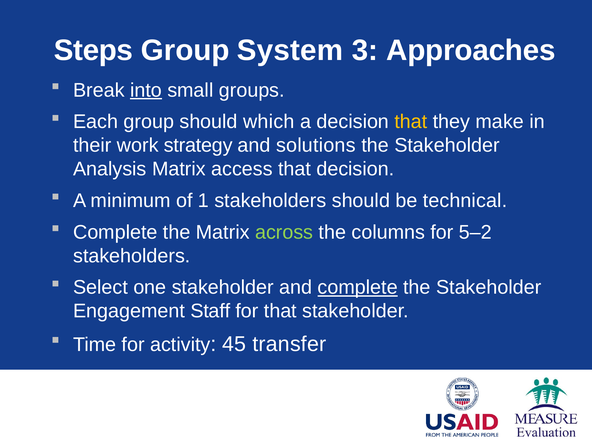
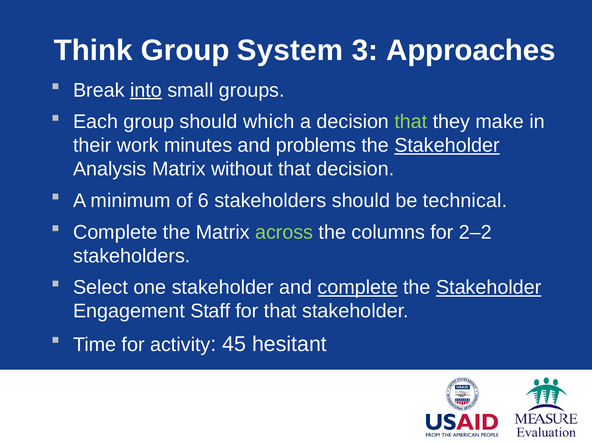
Steps: Steps -> Think
that at (411, 122) colour: yellow -> light green
strategy: strategy -> minutes
solutions: solutions -> problems
Stakeholder at (447, 145) underline: none -> present
access: access -> without
1: 1 -> 6
5–2: 5–2 -> 2–2
Stakeholder at (489, 287) underline: none -> present
transfer: transfer -> hesitant
